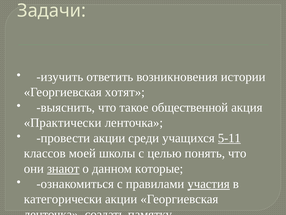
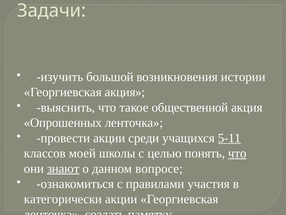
ответить: ответить -> большой
Георгиевская хотят: хотят -> акция
Практически: Практически -> Опрошенных
что at (237, 153) underline: none -> present
которые: которые -> вопросе
участия underline: present -> none
